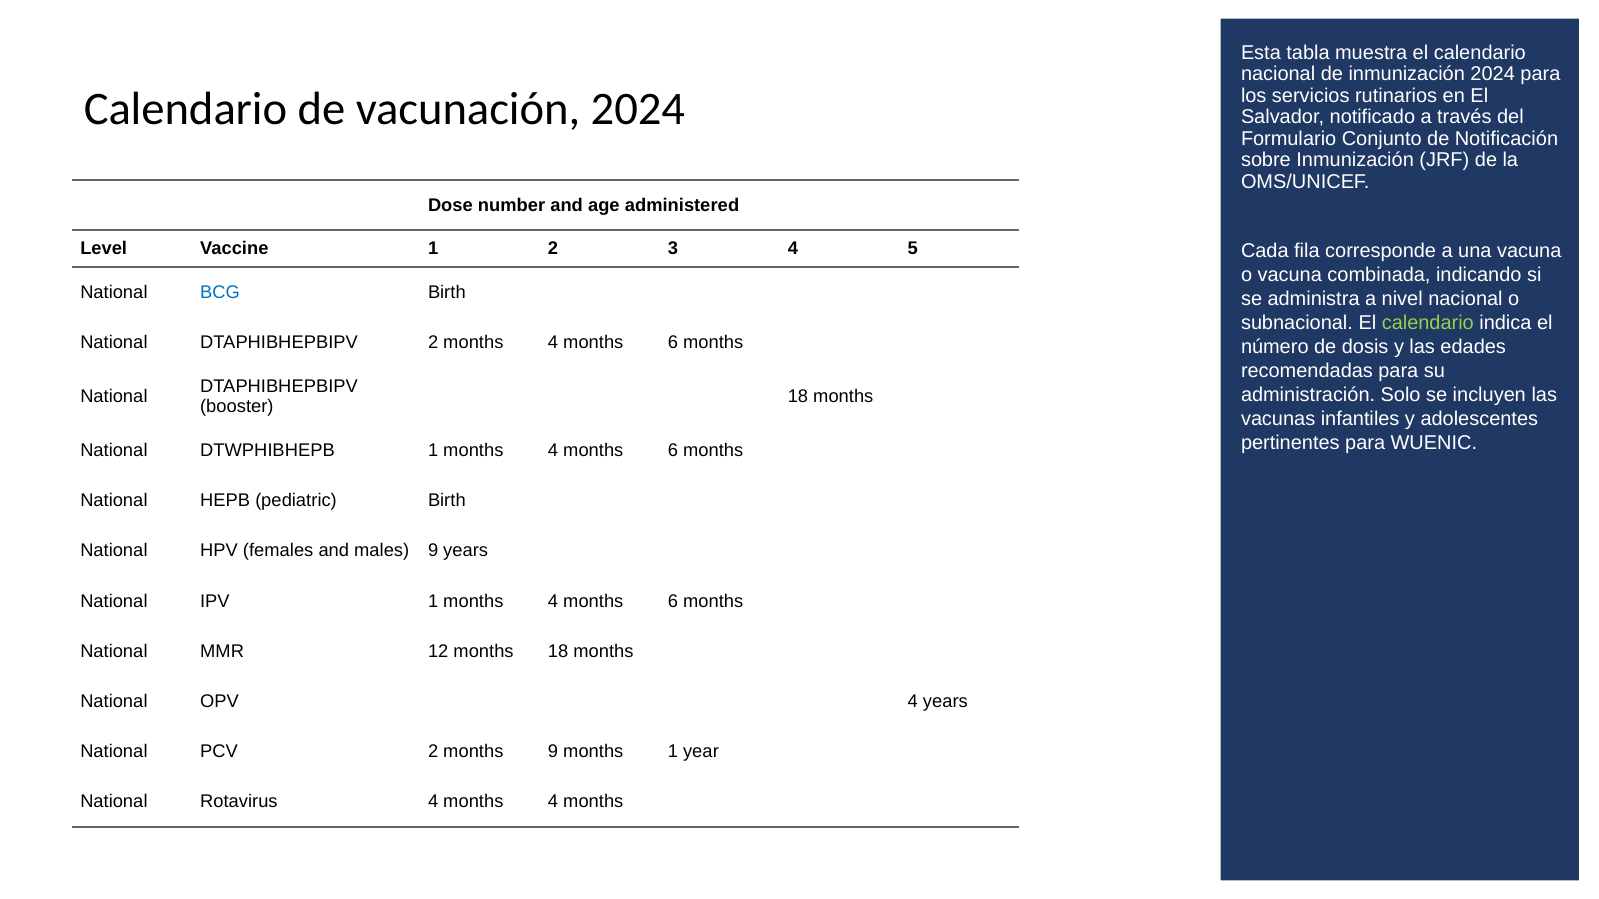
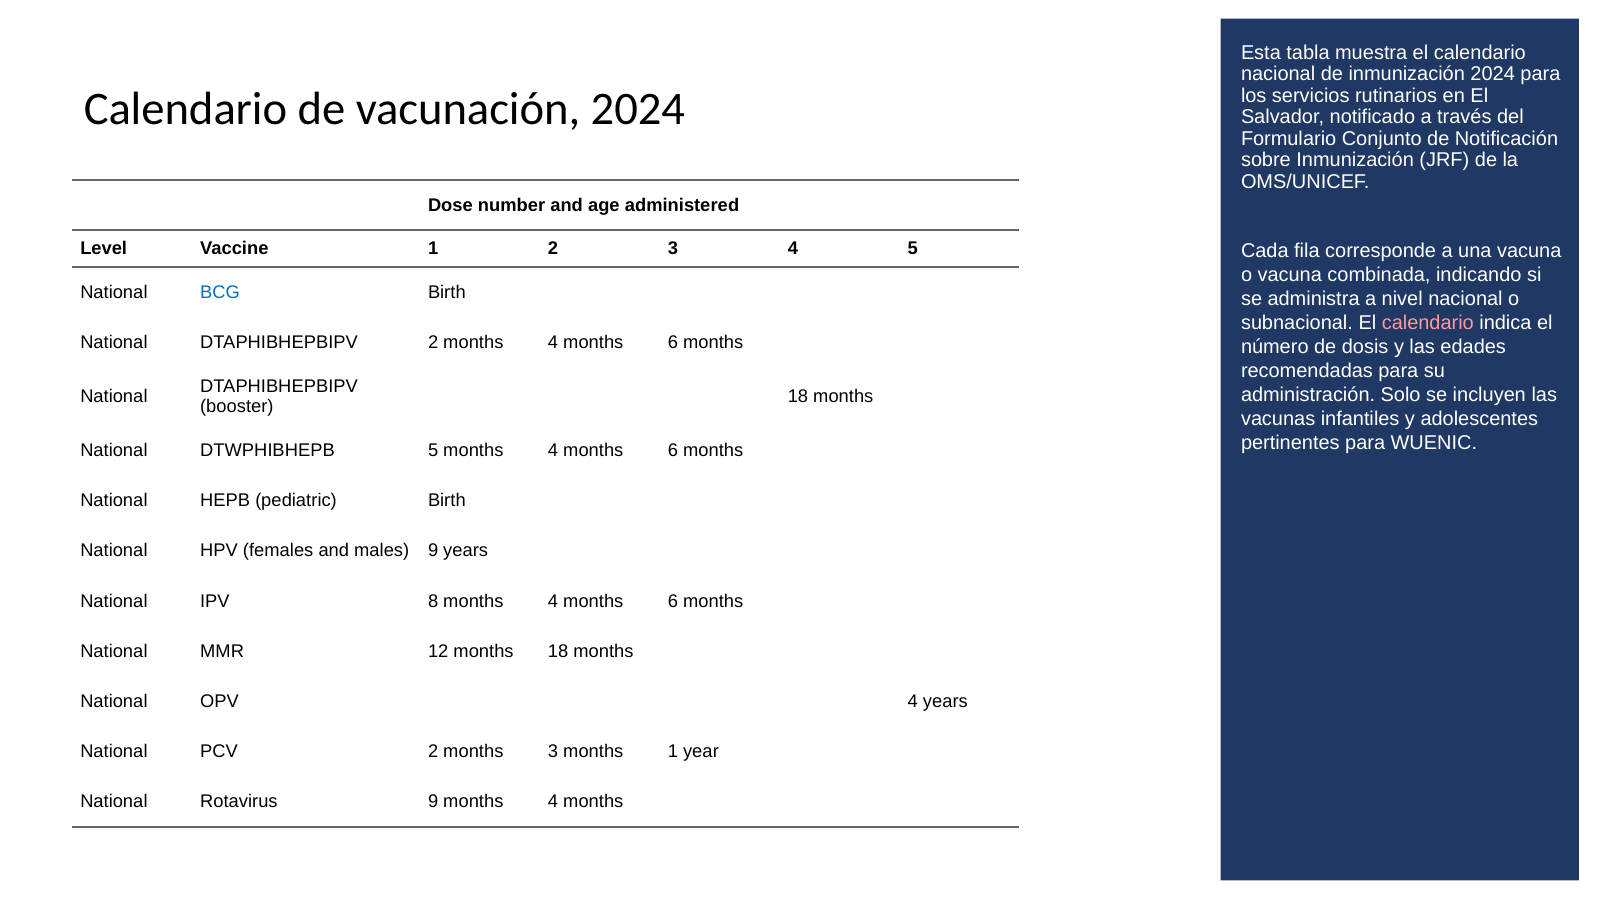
calendario at (1428, 323) colour: light green -> pink
DTWPHIBHEPB 1: 1 -> 5
IPV 1: 1 -> 8
months 9: 9 -> 3
Rotavirus 4: 4 -> 9
